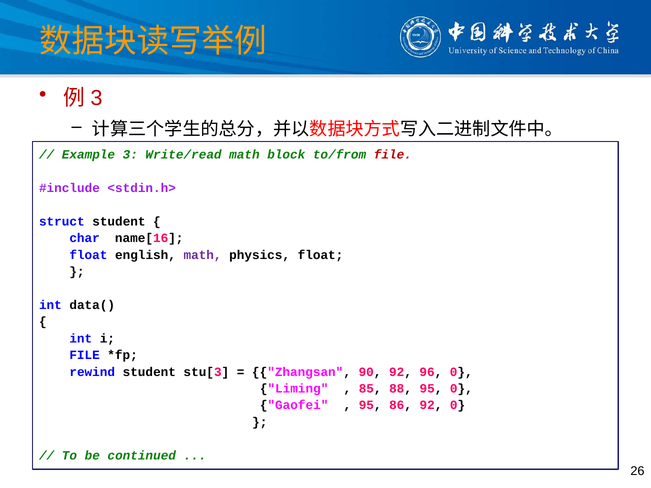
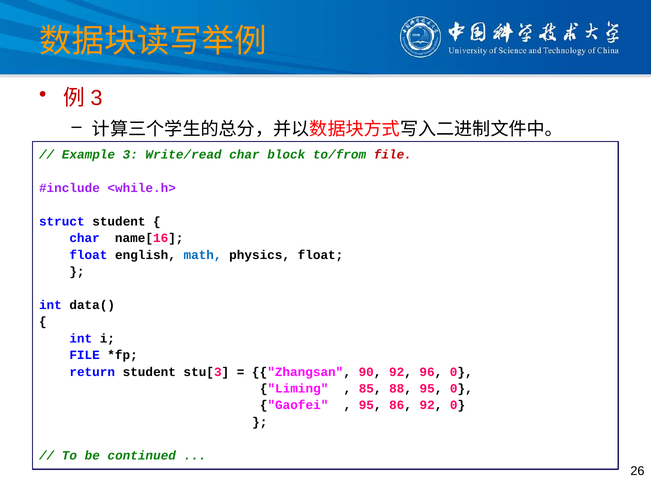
Write/read math: math -> char
<stdin.h>: <stdin.h> -> <while.h>
math at (203, 255) colour: purple -> blue
rewind: rewind -> return
